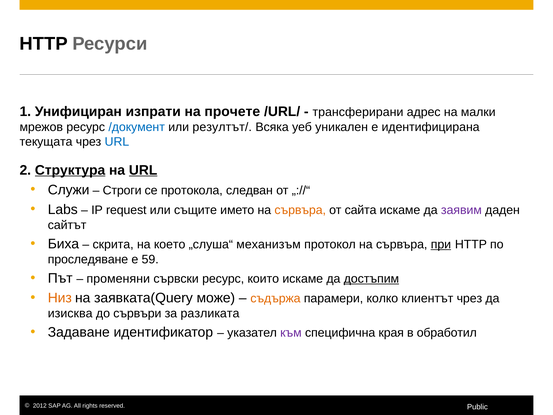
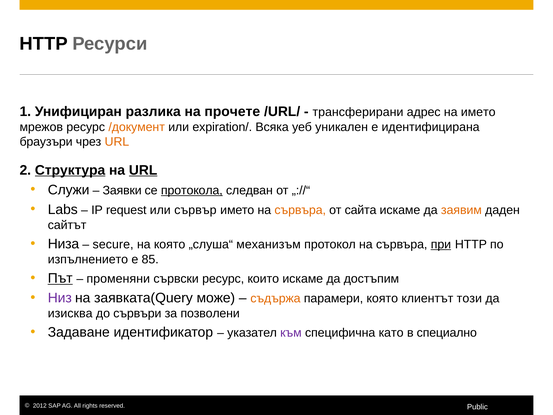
изпрати: изпрати -> разлика
на малки: малки -> името
/документ colour: blue -> orange
резултът/: резултът/ -> expiration/
текущата: текущата -> браузъри
URL at (117, 142) colour: blue -> orange
Строги: Строги -> Заявки
протокола underline: none -> present
същите: същите -> сървър
заявим colour: purple -> orange
Биха: Биха -> Низа
скрита: скрита -> secure
на което: което -> която
проследяване: проследяване -> изпълнението
59: 59 -> 85
Път underline: none -> present
достъпим underline: present -> none
Низ colour: orange -> purple
парамери колко: колко -> която
клиентът чрез: чрез -> този
разликата: разликата -> позволени
края: края -> като
обработил: обработил -> специално
